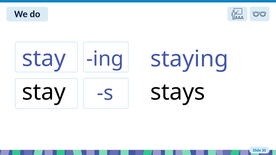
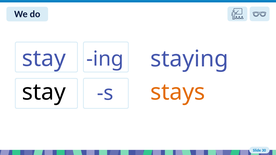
stays colour: black -> orange
